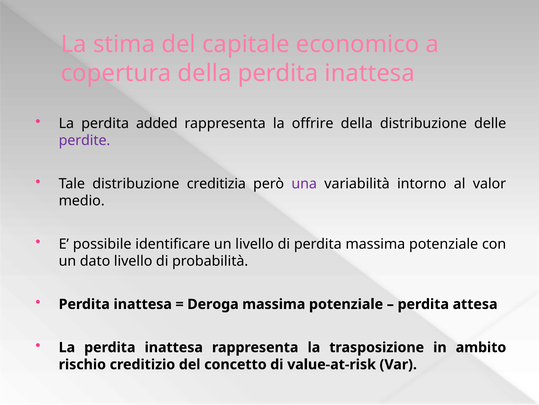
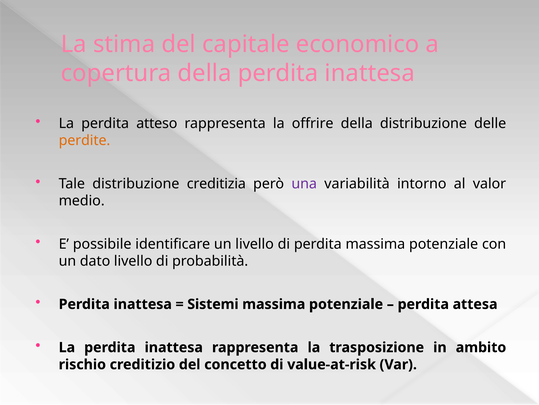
added: added -> atteso
perdite colour: purple -> orange
Deroga: Deroga -> Sistemi
